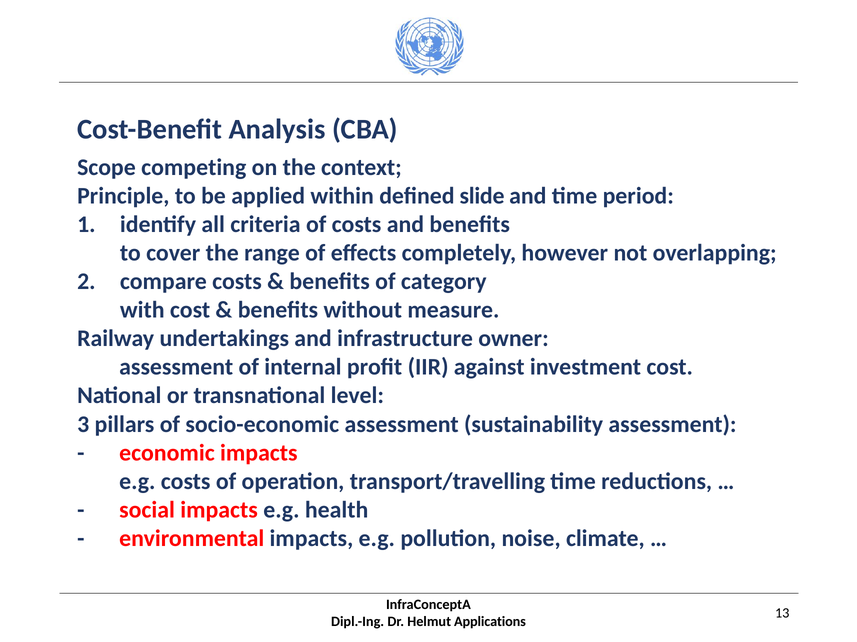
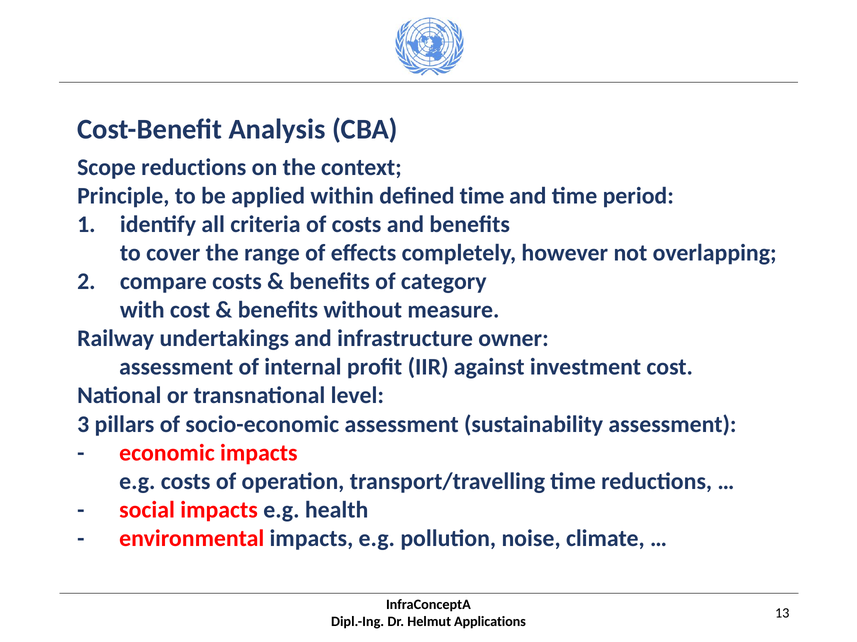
Scope competing: competing -> reductions
defined slide: slide -> time
